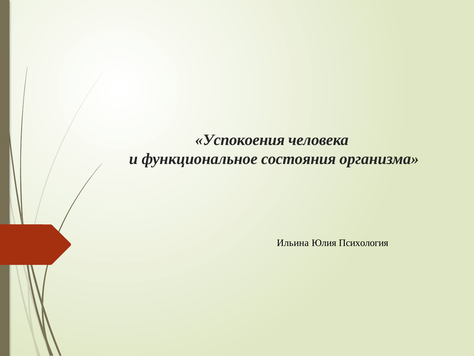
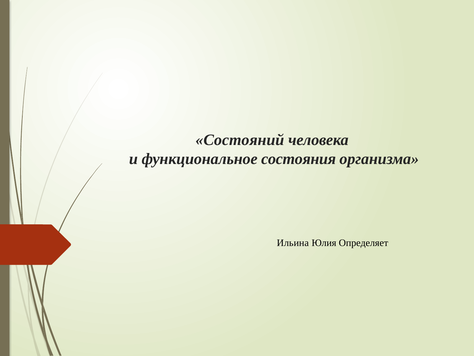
Успокоения: Успокоения -> Состояний
Психология: Психология -> Определяет
